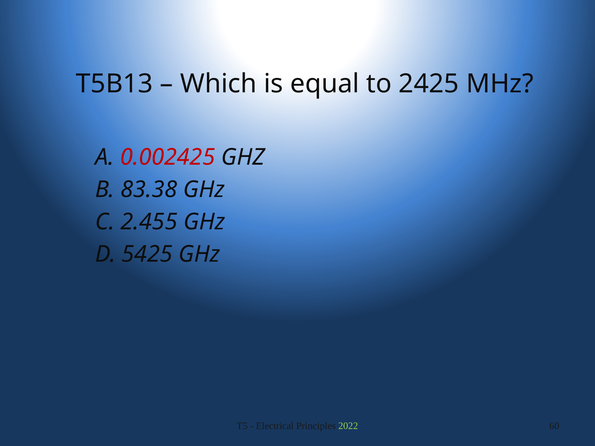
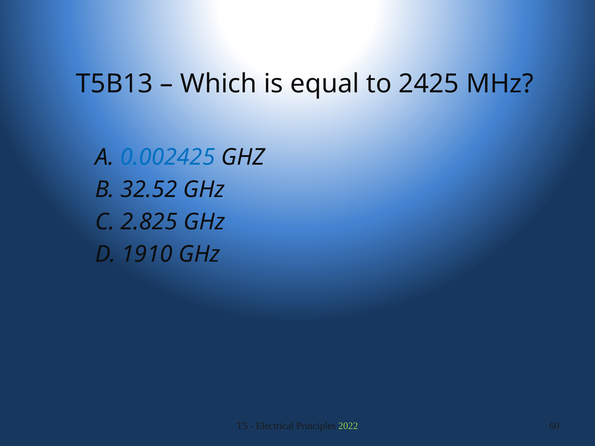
0.002425 colour: red -> blue
83.38: 83.38 -> 32.52
2.455: 2.455 -> 2.825
5425: 5425 -> 1910
